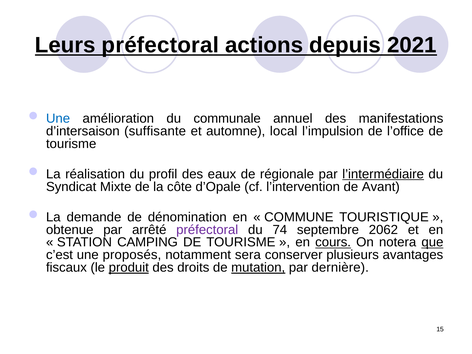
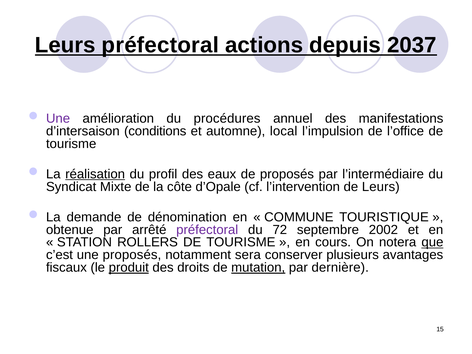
2021: 2021 -> 2037
Une at (58, 119) colour: blue -> purple
communale: communale -> procédures
suffisante: suffisante -> conditions
réalisation underline: none -> present
de régionale: régionale -> proposés
l’intermédiaire underline: present -> none
de Avant: Avant -> Leurs
74: 74 -> 72
2062: 2062 -> 2002
CAMPING: CAMPING -> ROLLERS
cours underline: present -> none
